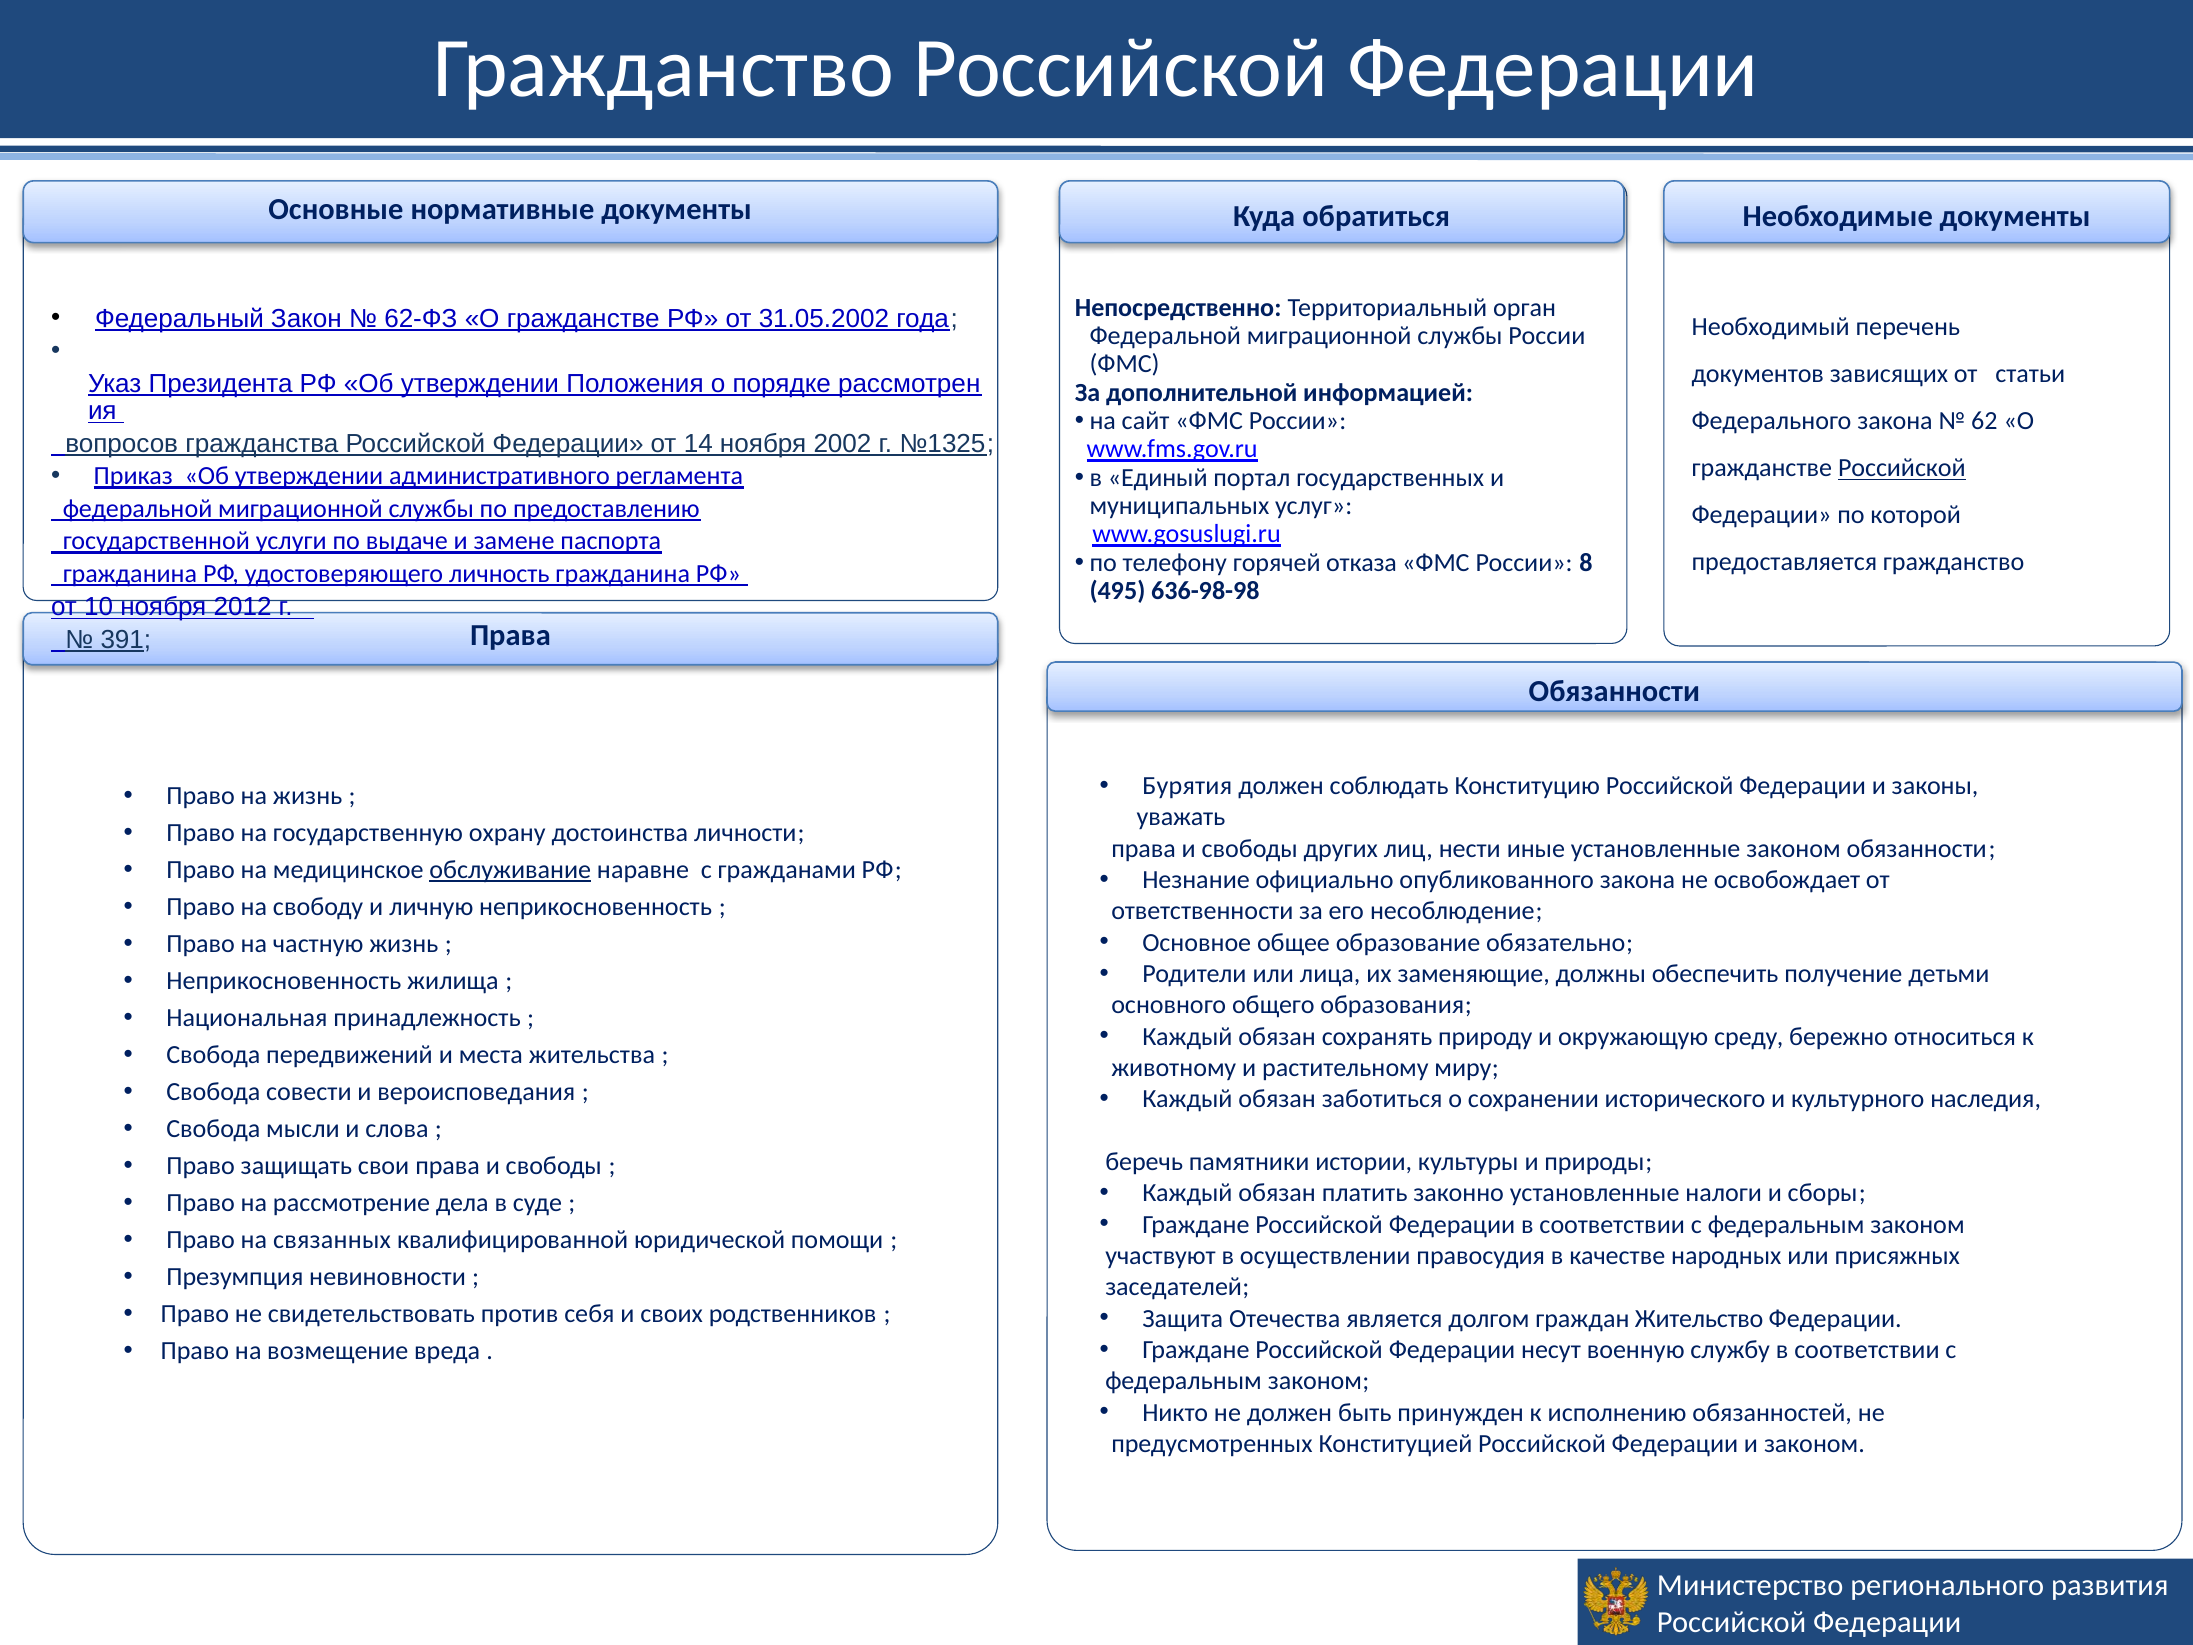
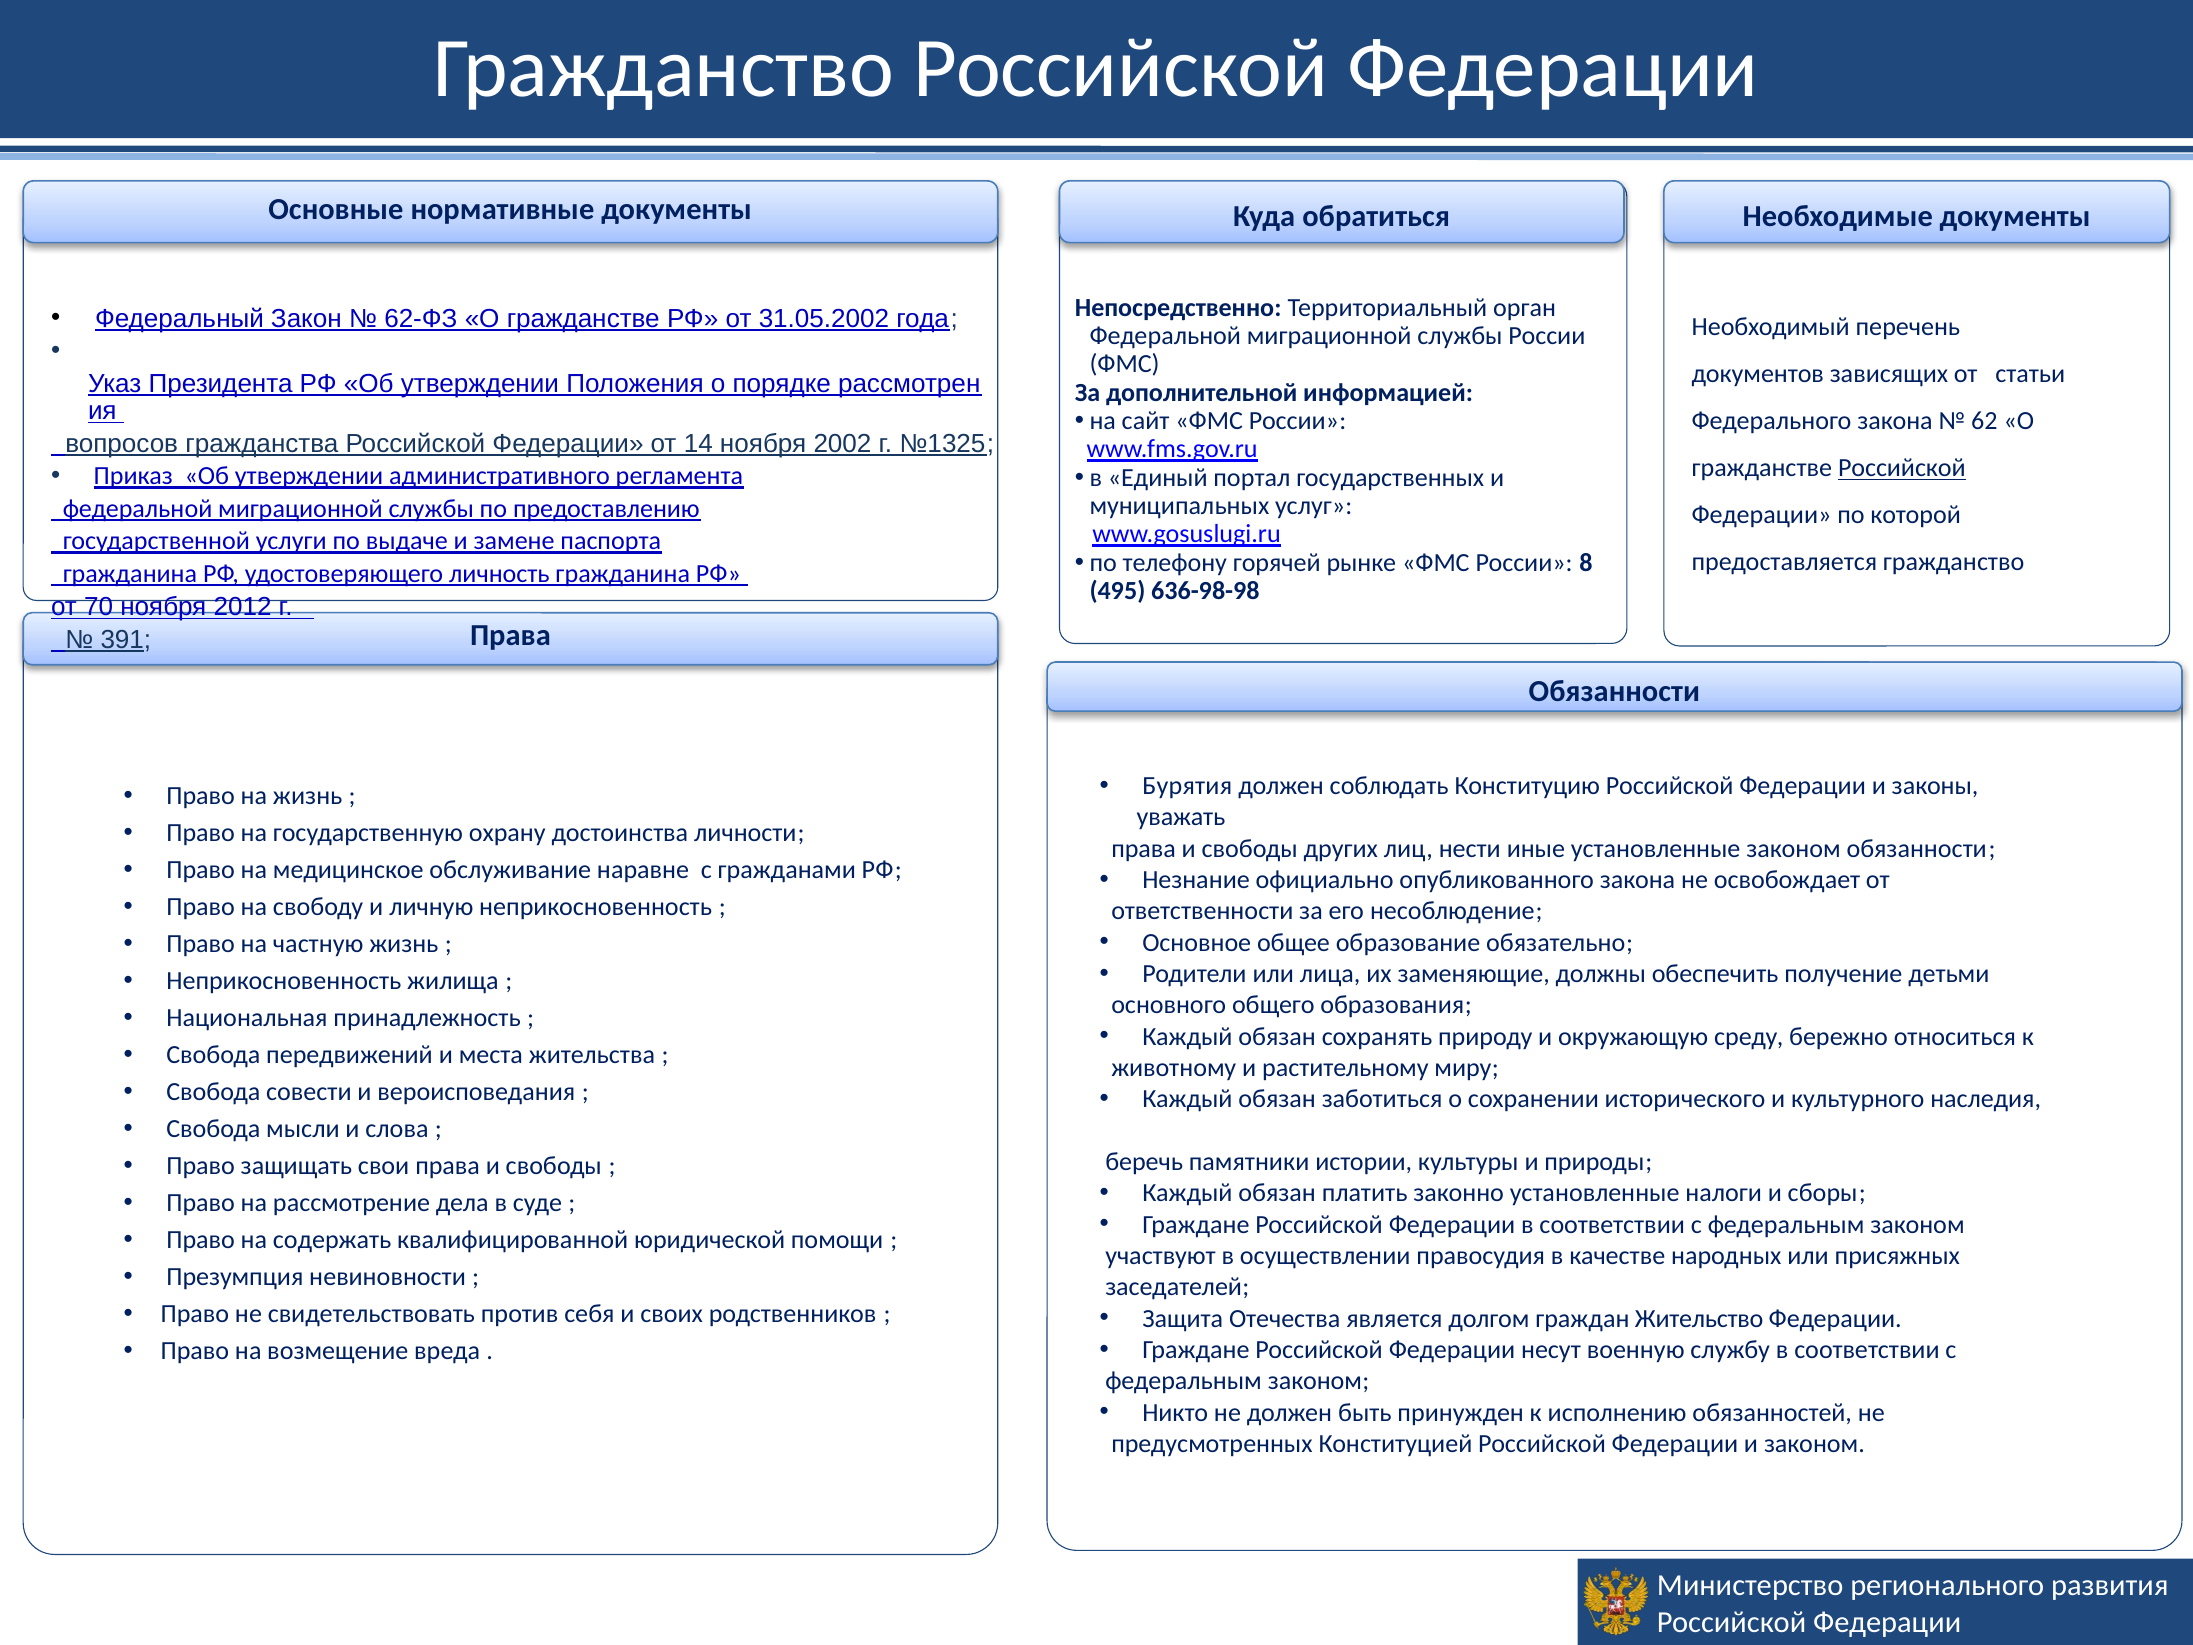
отказа: отказа -> рынке
10: 10 -> 70
обслуживание underline: present -> none
связанных: связанных -> содержать
